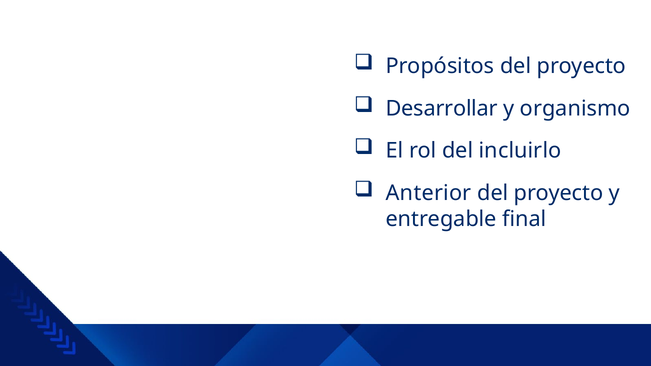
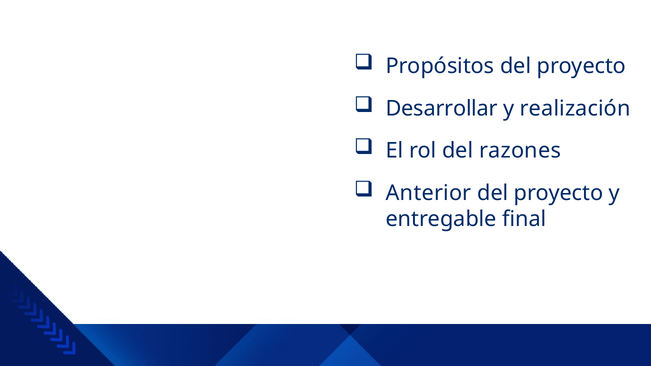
organismo: organismo -> realización
incluirlo: incluirlo -> razones
